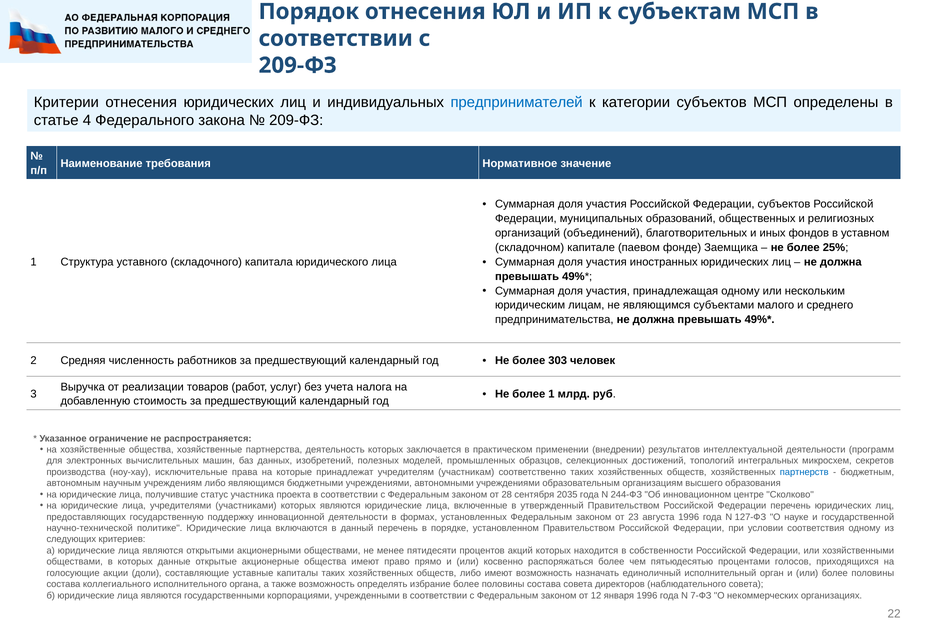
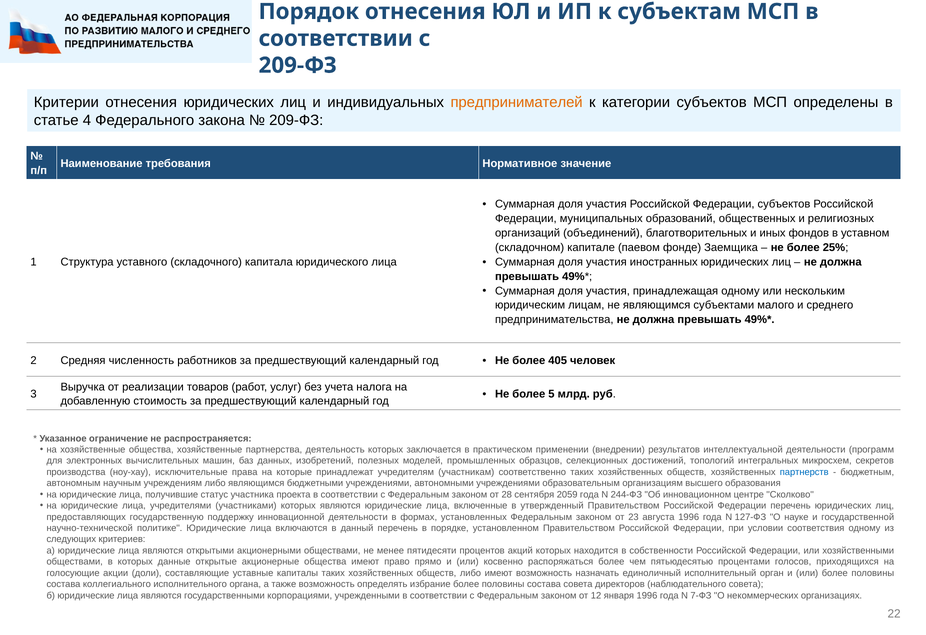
предпринимателей colour: blue -> orange
303: 303 -> 405
более 1: 1 -> 5
2035: 2035 -> 2059
